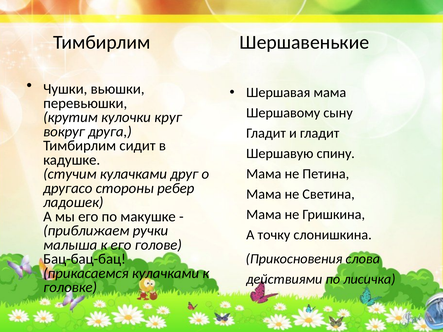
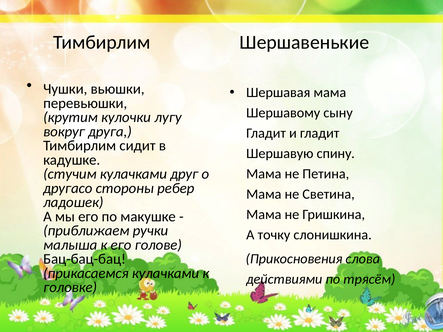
круг: круг -> лугу
лисичка: лисичка -> трясём
